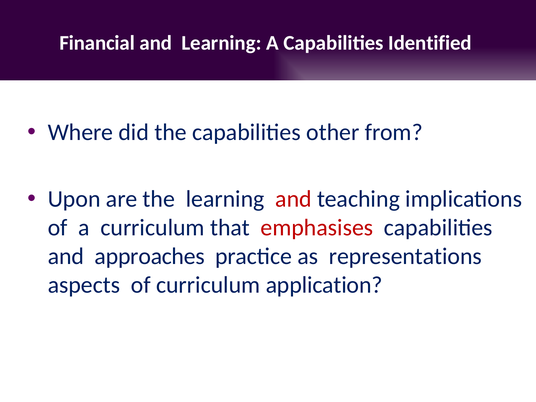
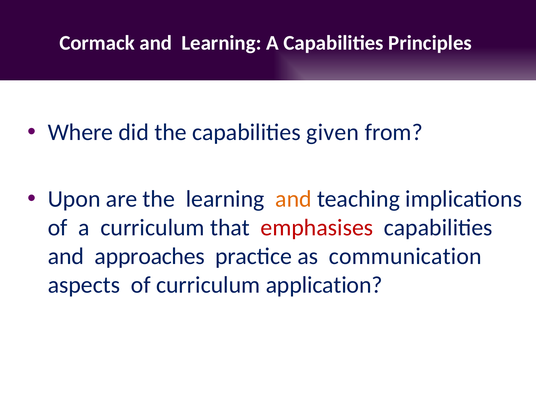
Financial: Financial -> Cormack
Identified: Identified -> Principles
other: other -> given
and at (293, 199) colour: red -> orange
representations: representations -> communication
